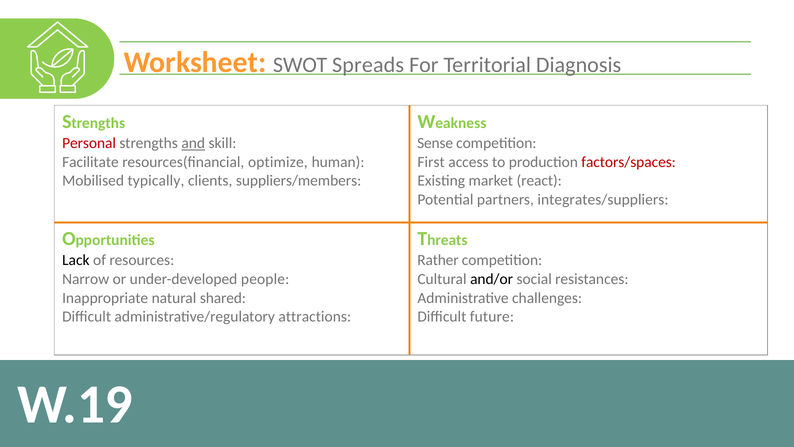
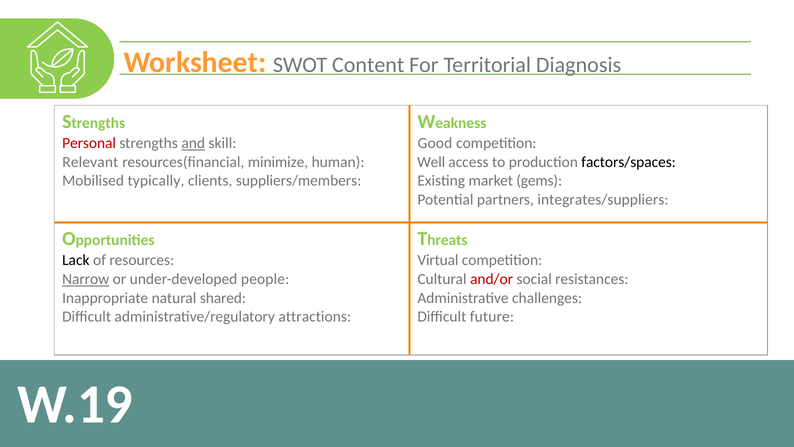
Spreads: Spreads -> Content
Sense: Sense -> Good
Facilitate: Facilitate -> Relevant
optimize: optimize -> minimize
First: First -> Well
factors/spaces colour: red -> black
react: react -> gems
Rather: Rather -> Virtual
Narrow underline: none -> present
and/or colour: black -> red
